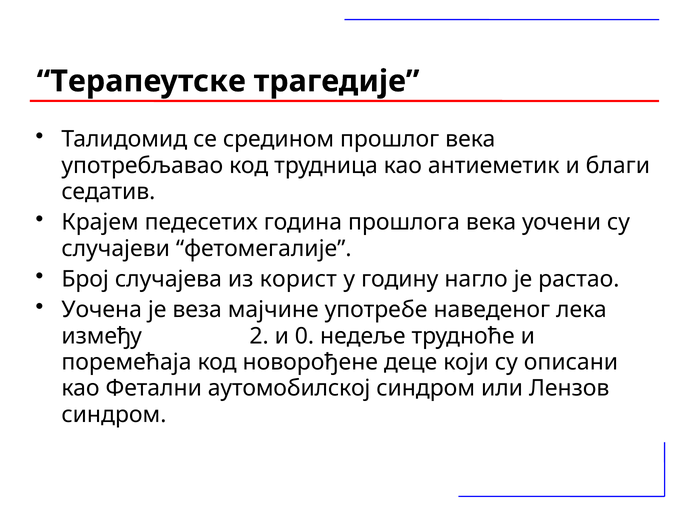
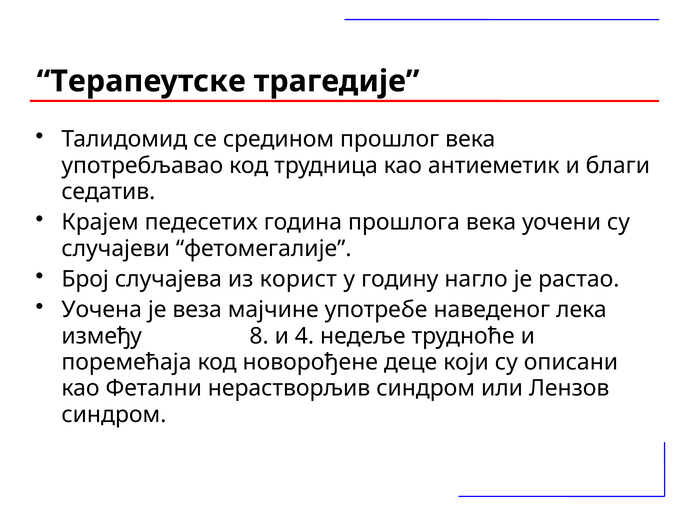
2: 2 -> 8
0: 0 -> 4
аутомобилској: аутомобилској -> нерастворљив
